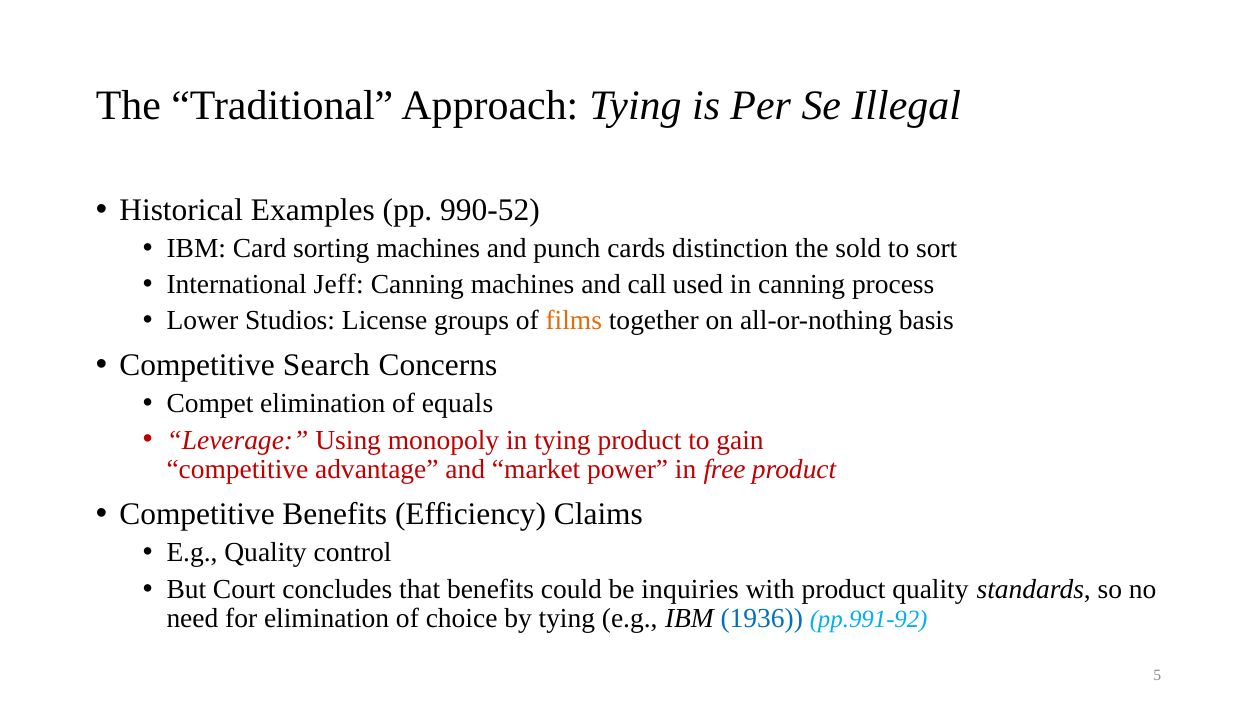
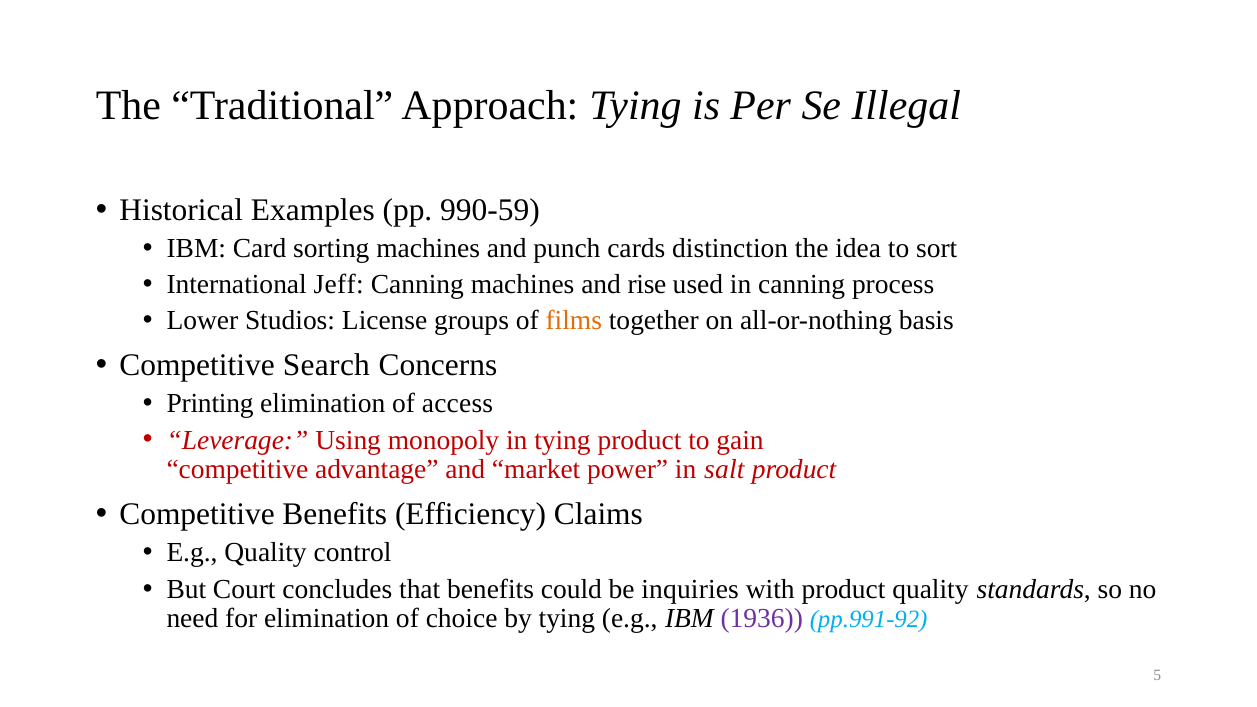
990-52: 990-52 -> 990-59
sold: sold -> idea
call: call -> rise
Compet: Compet -> Printing
equals: equals -> access
free: free -> salt
1936 colour: blue -> purple
